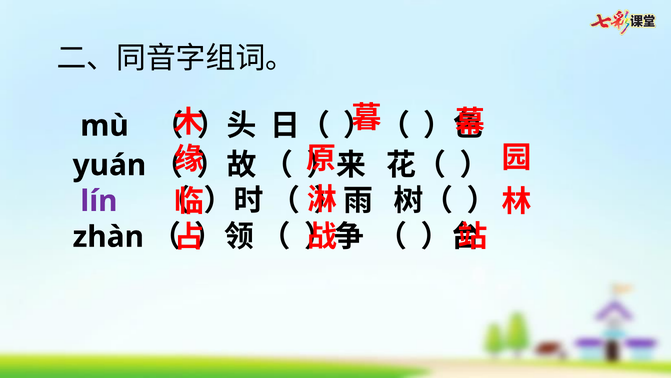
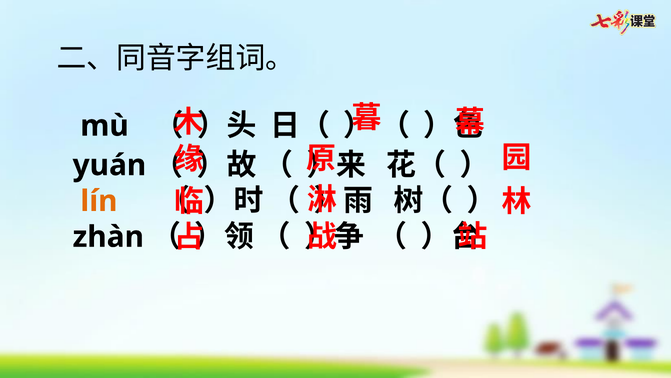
lín colour: purple -> orange
